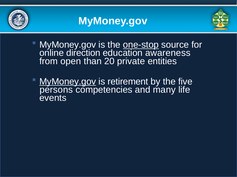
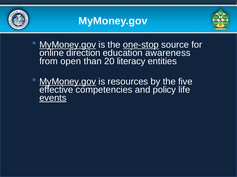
MyMoney.gov at (68, 45) underline: none -> present
private: private -> literacy
retirement: retirement -> resources
persons: persons -> effective
many: many -> policy
events underline: none -> present
